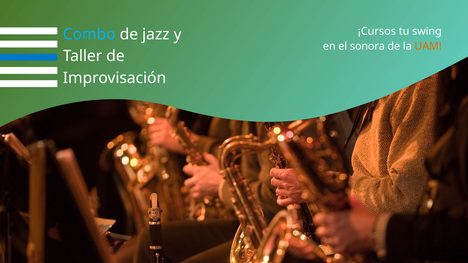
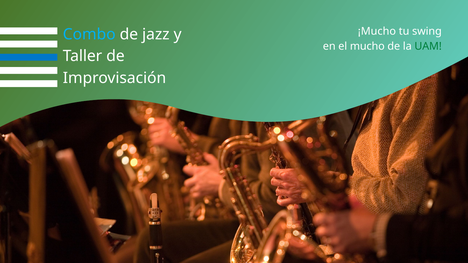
¡Cursos: ¡Cursos -> ¡Mucho
sonora: sonora -> mucho
UAM colour: orange -> green
